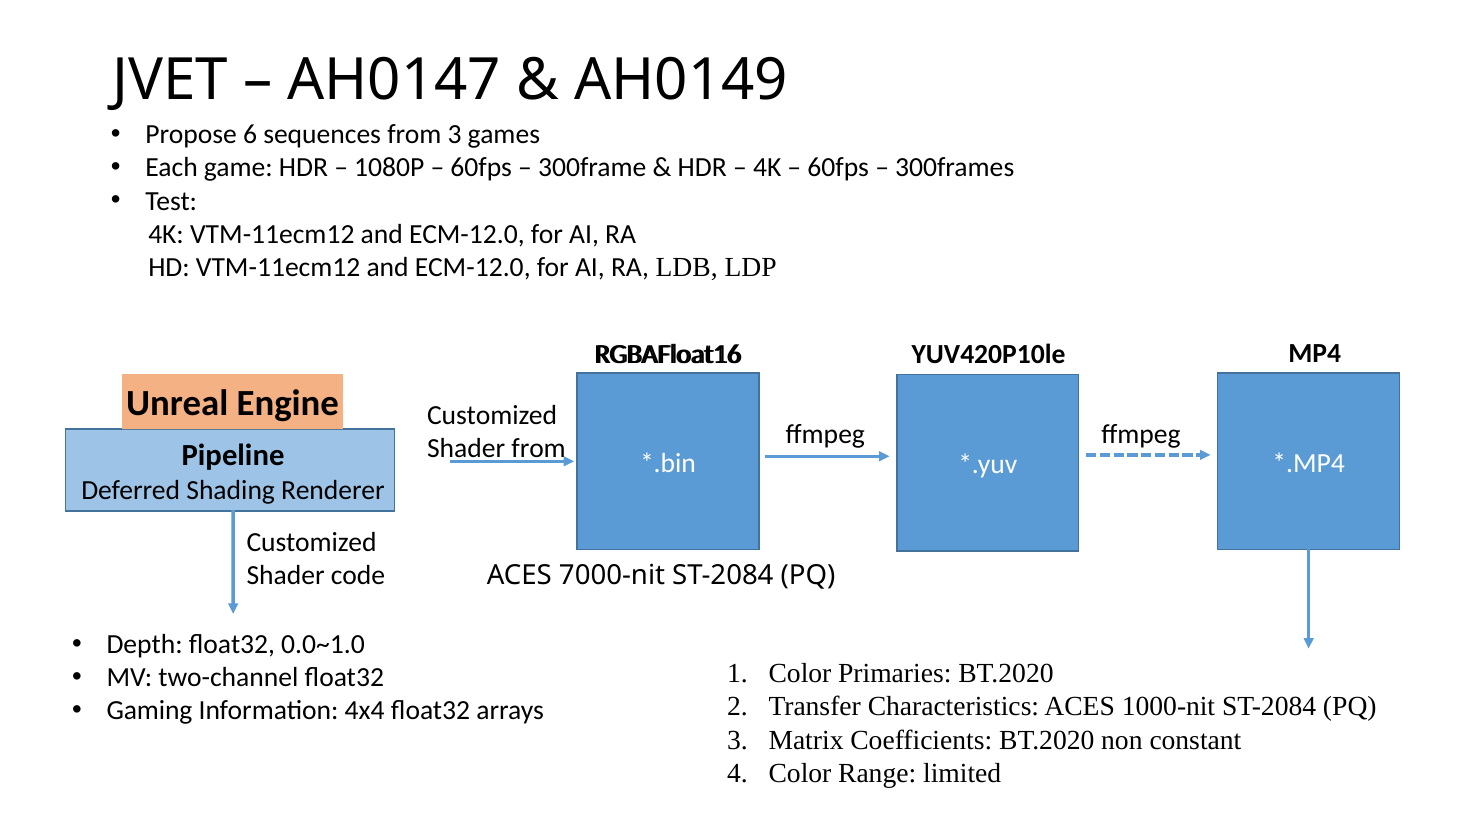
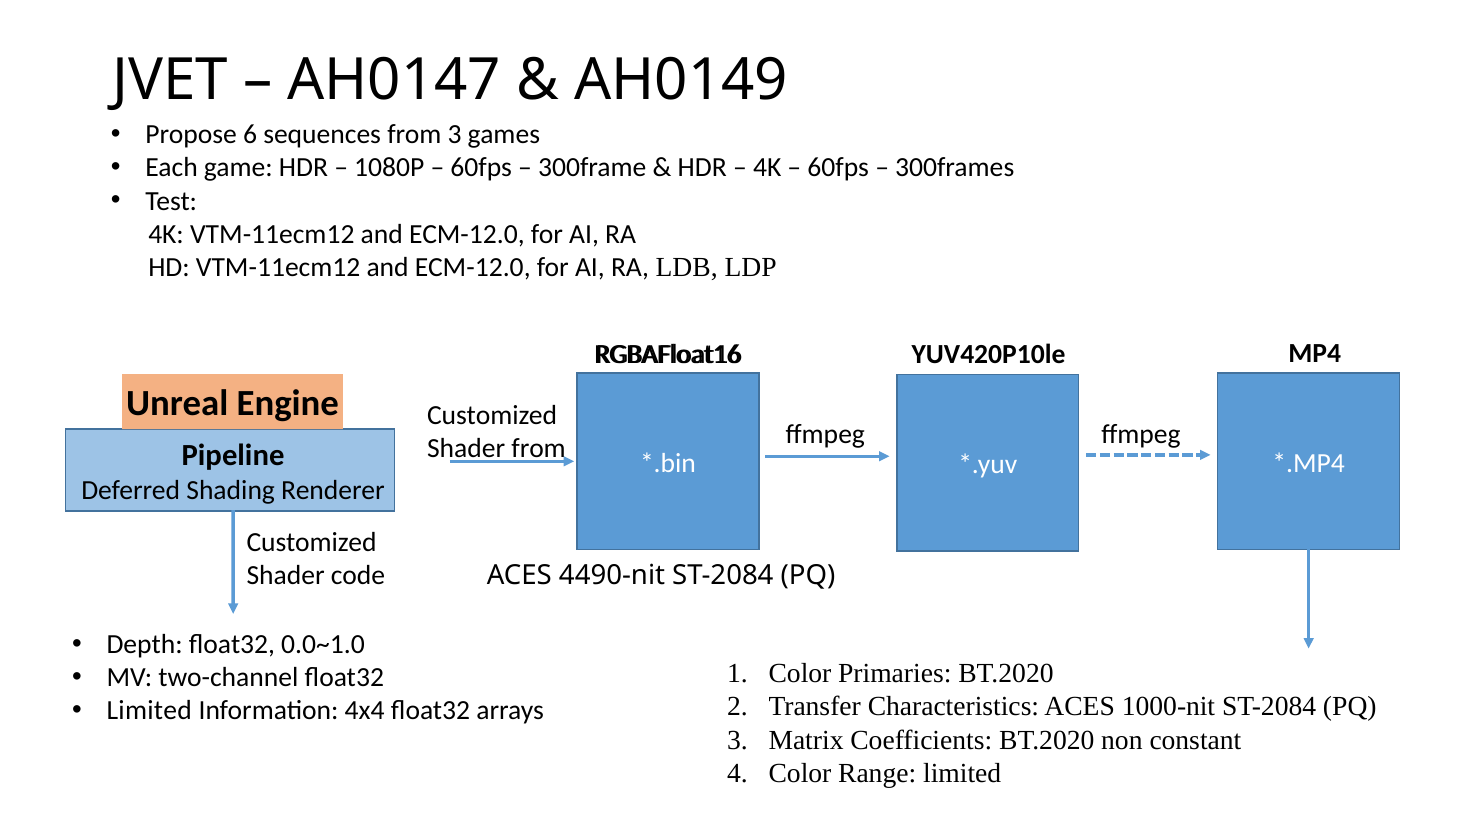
7000-nit: 7000-nit -> 4490-nit
Gaming at (149, 711): Gaming -> Limited
